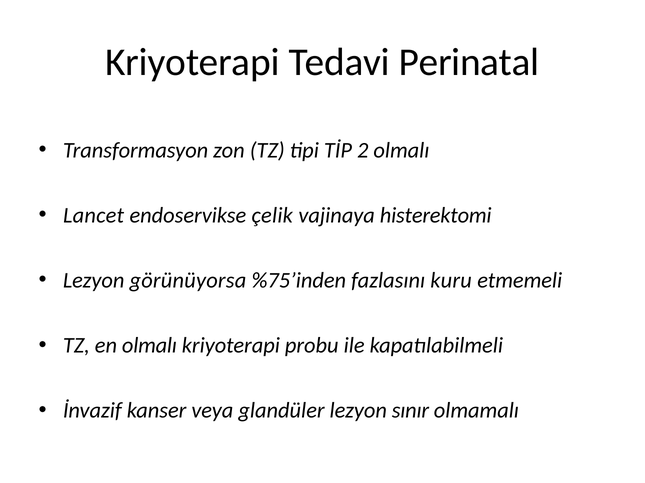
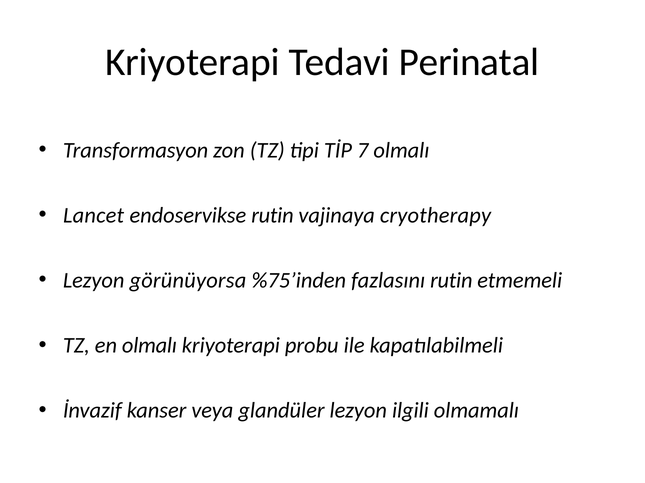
2: 2 -> 7
endoservikse çelik: çelik -> rutin
histerektomi: histerektomi -> cryotherapy
fazlasını kuru: kuru -> rutin
sınır: sınır -> ilgili
